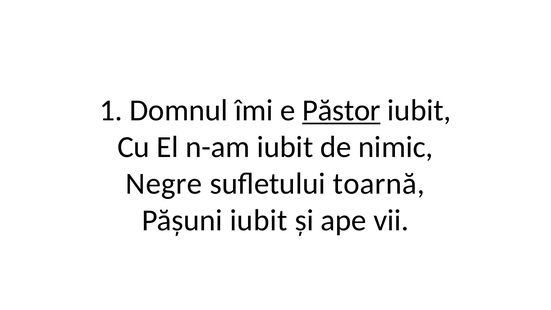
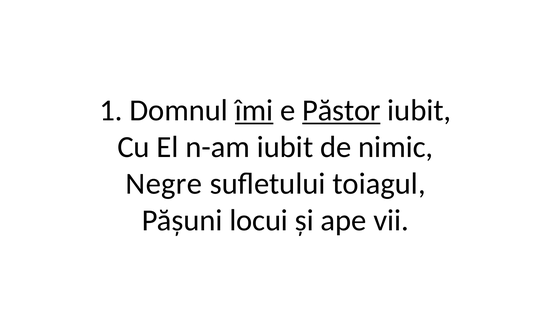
îmi underline: none -> present
toarnă: toarnă -> toiagul
Pășuni iubit: iubit -> locui
